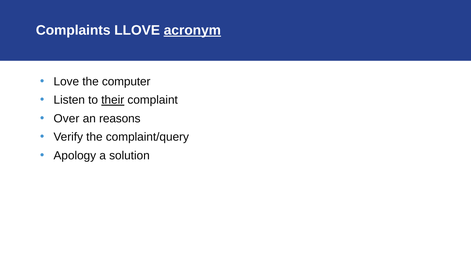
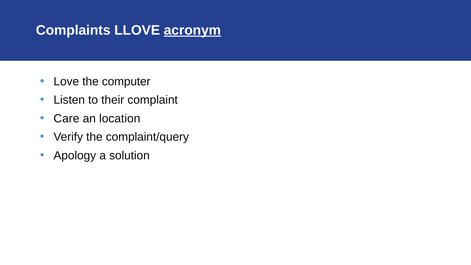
their underline: present -> none
Over: Over -> Care
reasons: reasons -> location
